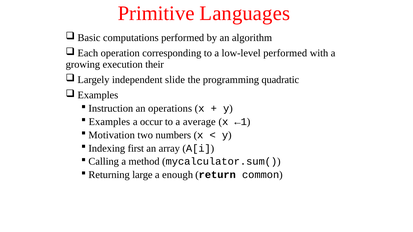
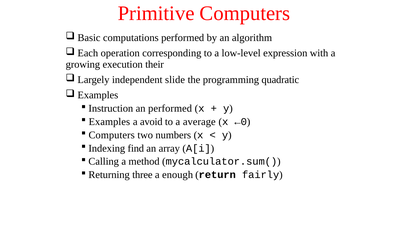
Primitive Languages: Languages -> Computers
low-level performed: performed -> expression
an operations: operations -> performed
occur: occur -> avoid
←1: ←1 -> ←0
Motivation at (112, 135): Motivation -> Computers
first: first -> find
large: large -> three
common: common -> fairly
